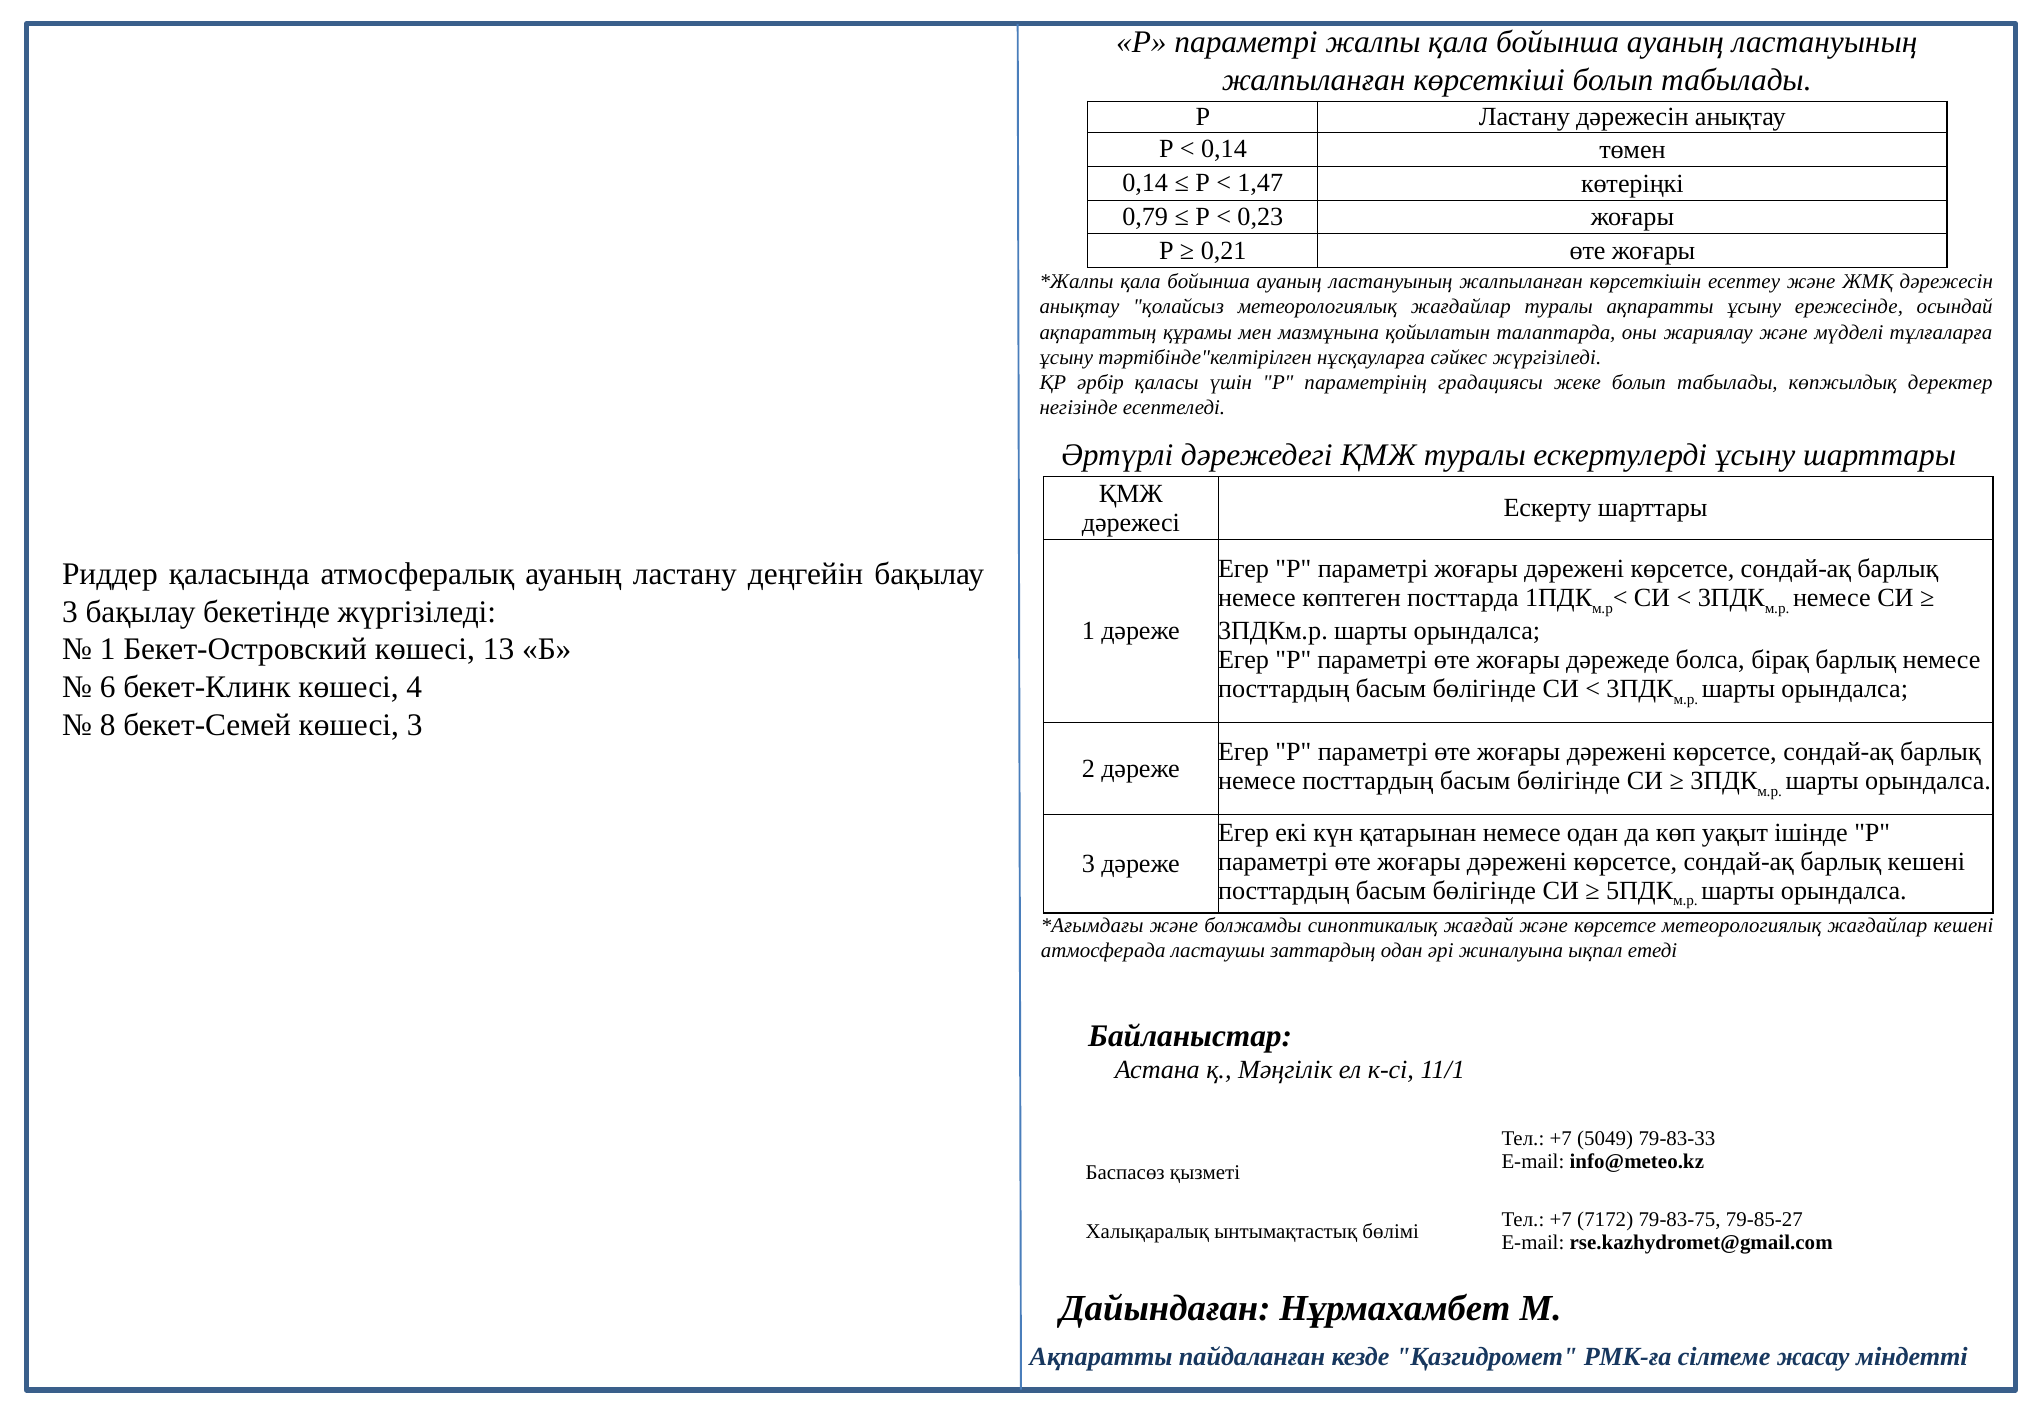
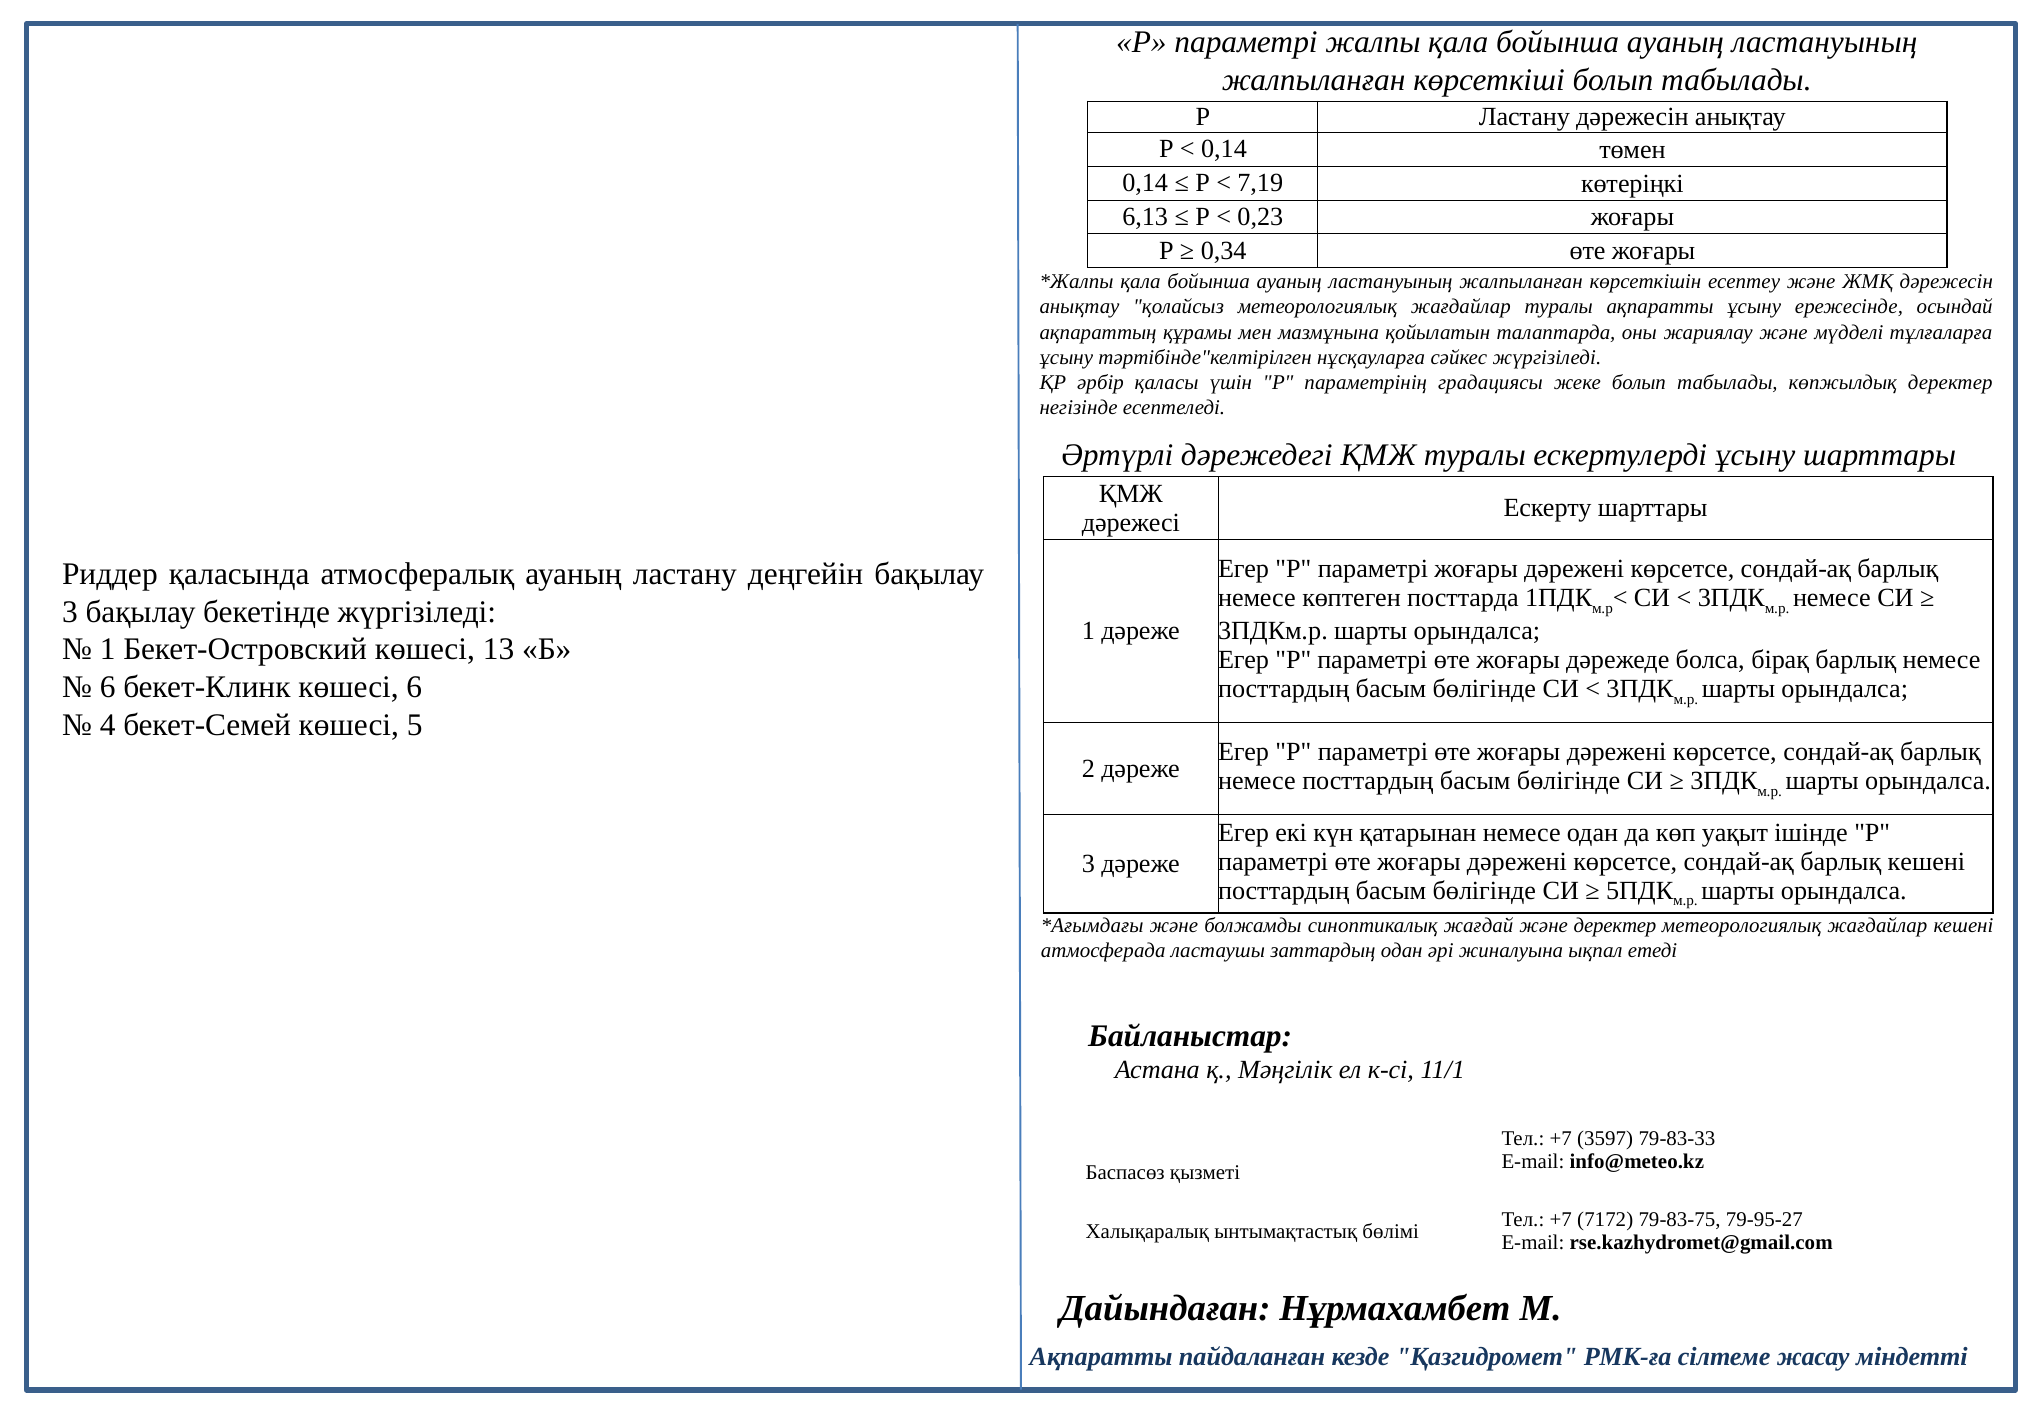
1,47: 1,47 -> 7,19
0,79: 0,79 -> 6,13
0,21: 0,21 -> 0,34
көшесі 4: 4 -> 6
8: 8 -> 4
көшесі 3: 3 -> 5
және көрсетсе: көрсетсе -> деректер
5049: 5049 -> 3597
79-85-27: 79-85-27 -> 79-95-27
